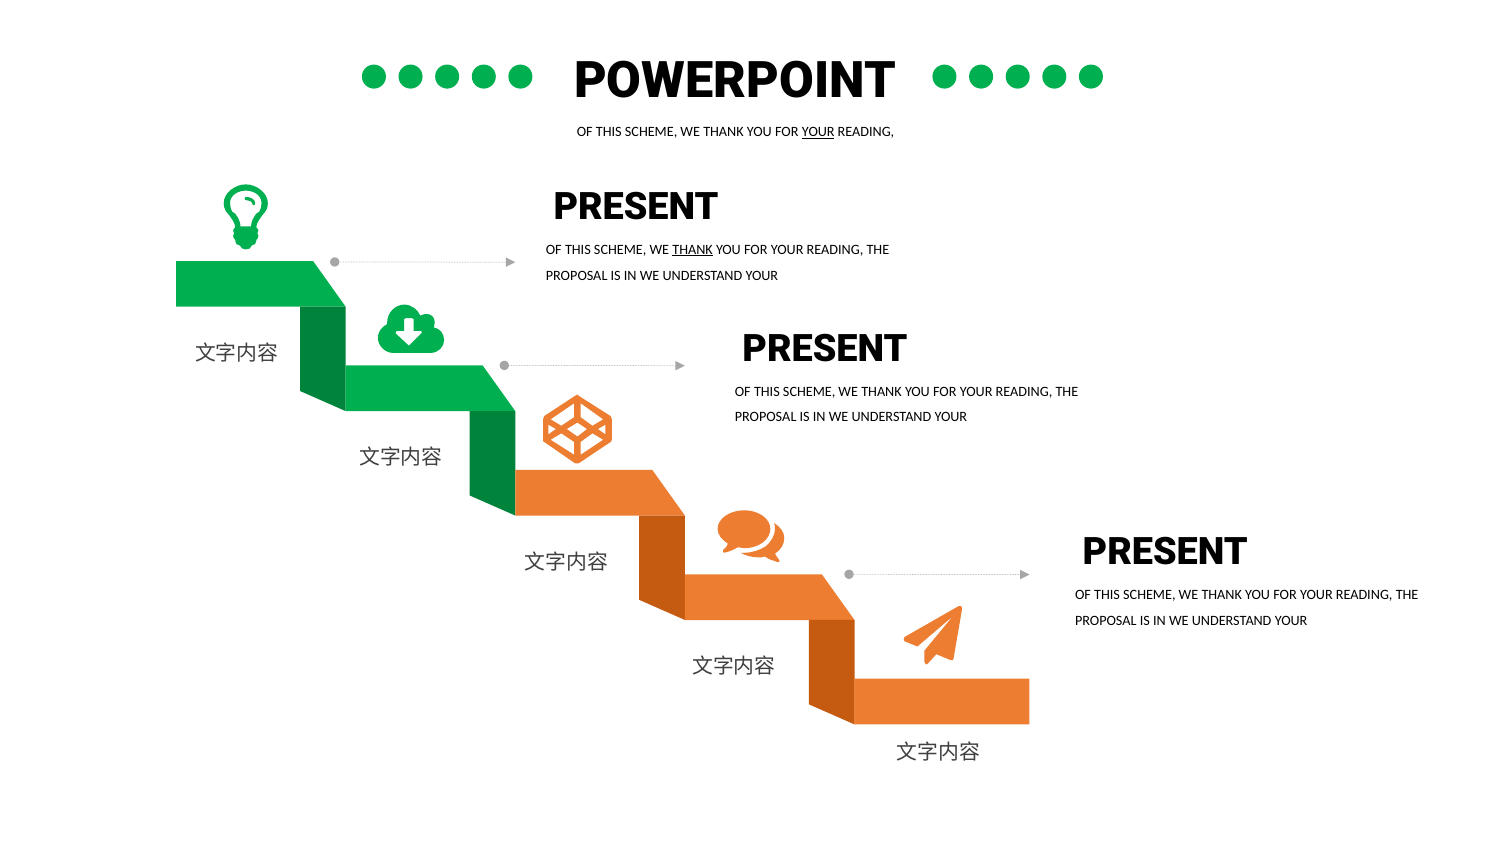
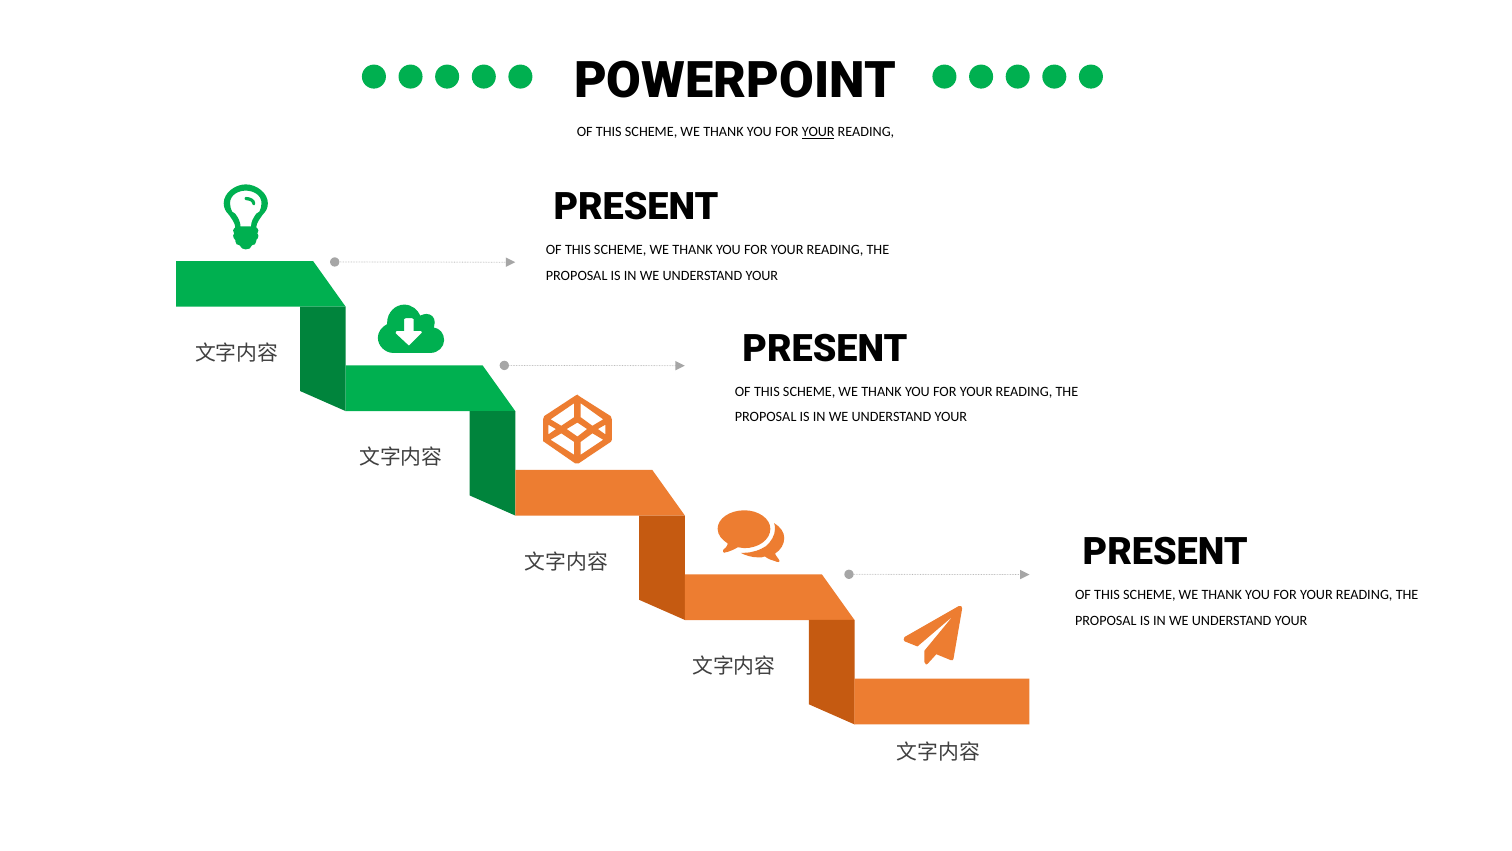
THANK at (693, 250) underline: present -> none
